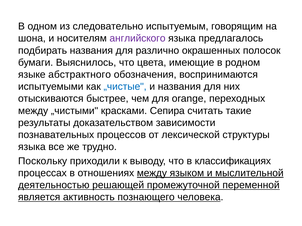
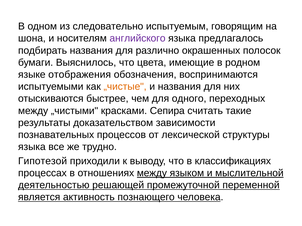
абстрактного: абстрактного -> отображения
„чистые colour: blue -> orange
orange: orange -> одного
Поскольку: Поскольку -> Гипотезой
